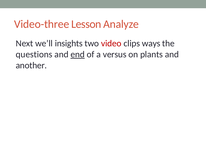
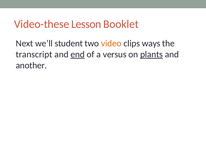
Video-three: Video-three -> Video-these
Analyze: Analyze -> Booklet
insights: insights -> student
video colour: red -> orange
questions: questions -> transcript
plants underline: none -> present
